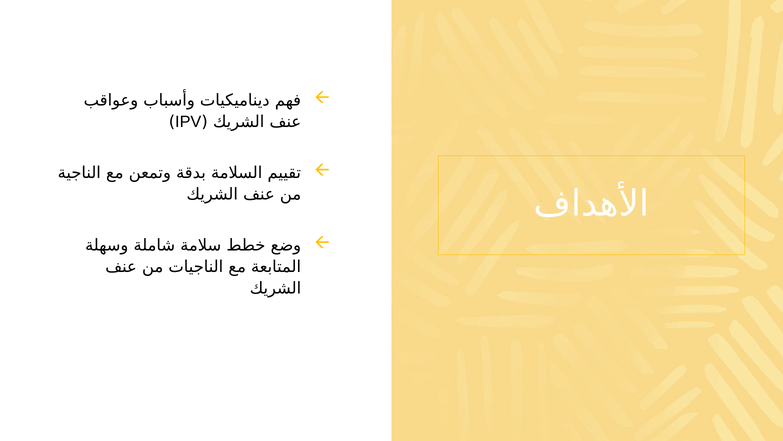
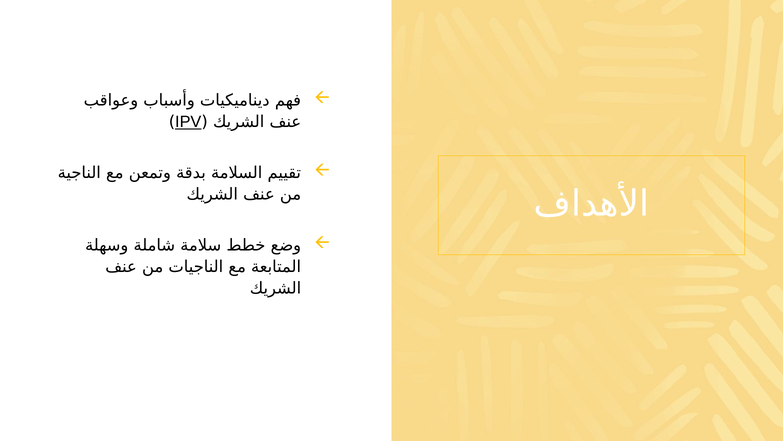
IPV underline: none -> present
